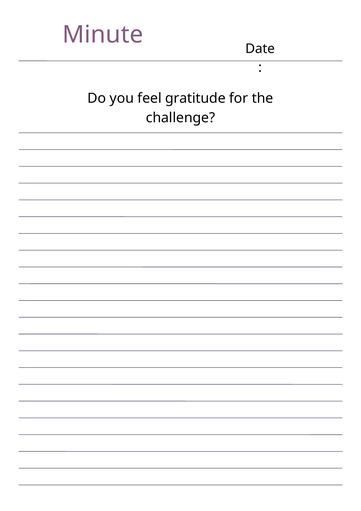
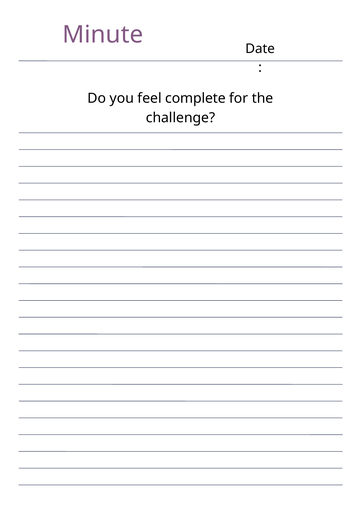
gratitude: gratitude -> complete
